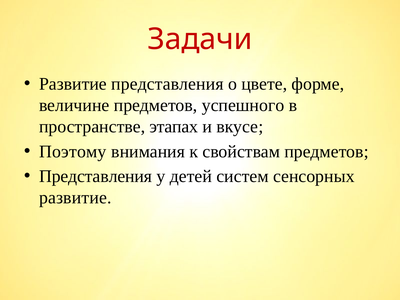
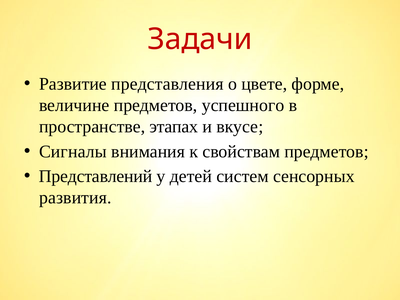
Поэтому: Поэтому -> Сигналы
Представления at (96, 176): Представления -> Представлений
развитие at (75, 198): развитие -> развития
